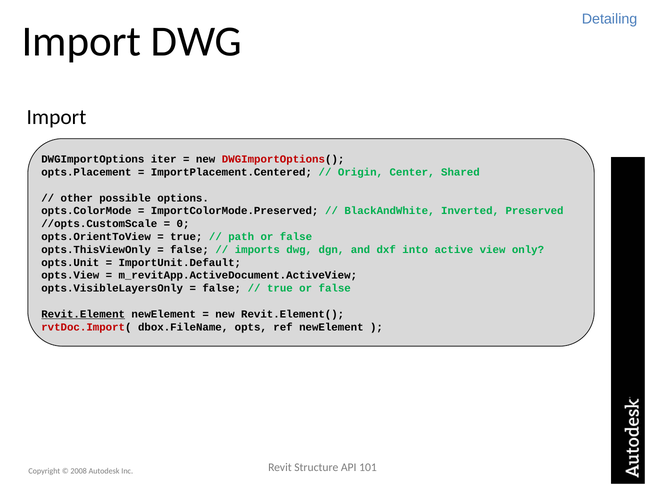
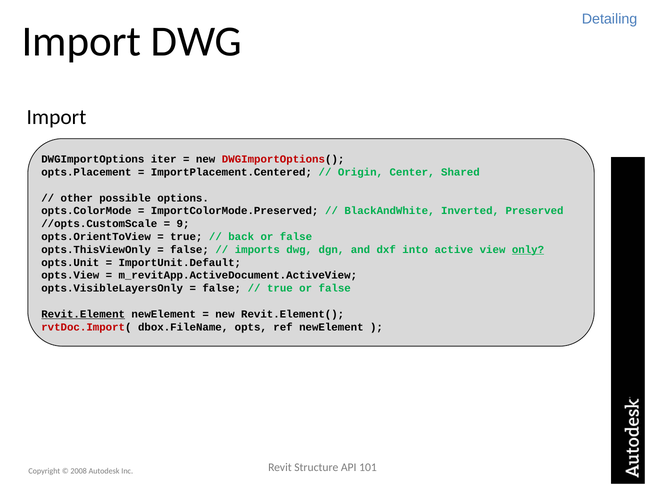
0: 0 -> 9
path: path -> back
only underline: none -> present
